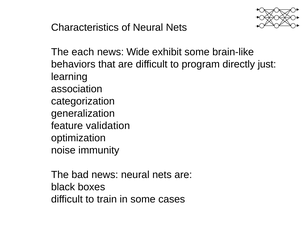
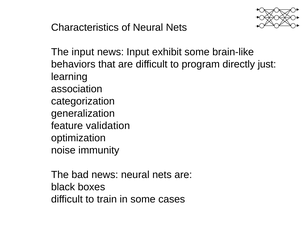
The each: each -> input
news Wide: Wide -> Input
